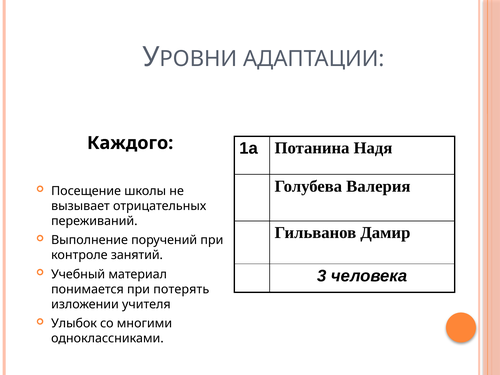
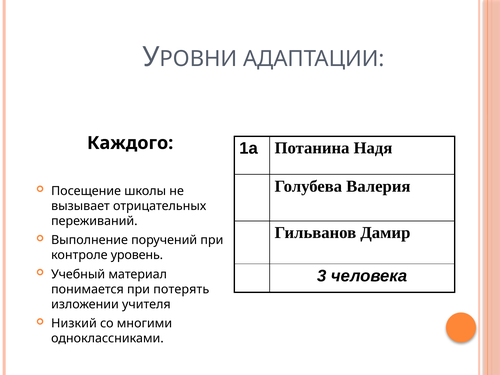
занятий: занятий -> уровень
Улыбок: Улыбок -> Низкий
